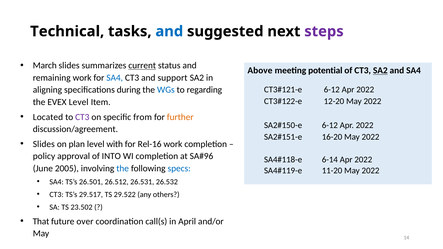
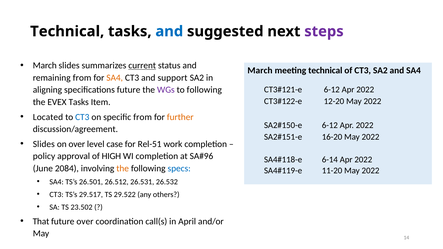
Above at (260, 71): Above -> March
meeting potential: potential -> technical
SA2 at (380, 71) underline: present -> none
remaining work: work -> from
SA4 at (115, 78) colour: blue -> orange
specifications during: during -> future
WGs colour: blue -> purple
to regarding: regarding -> following
EVEX Level: Level -> Tasks
CT3 at (82, 117) colour: purple -> blue
on plan: plan -> over
with: with -> case
Rel-16: Rel-16 -> Rel-51
INTO: INTO -> HIGH
2005: 2005 -> 2084
the at (123, 169) colour: blue -> orange
